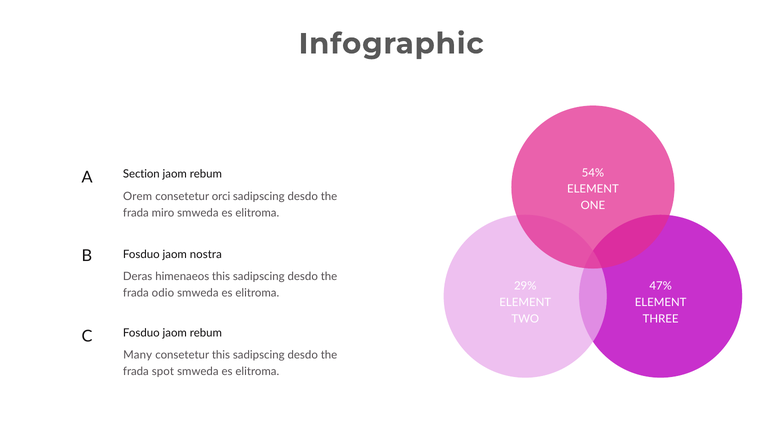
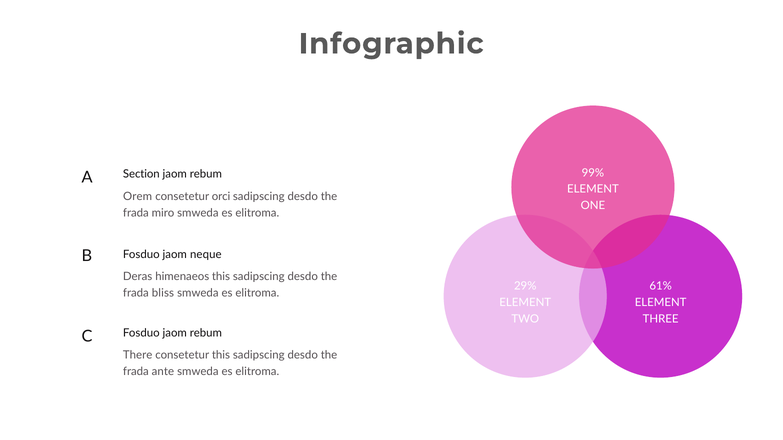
54%: 54% -> 99%
nostra: nostra -> neque
47%: 47% -> 61%
odio: odio -> bliss
Many: Many -> There
spot: spot -> ante
